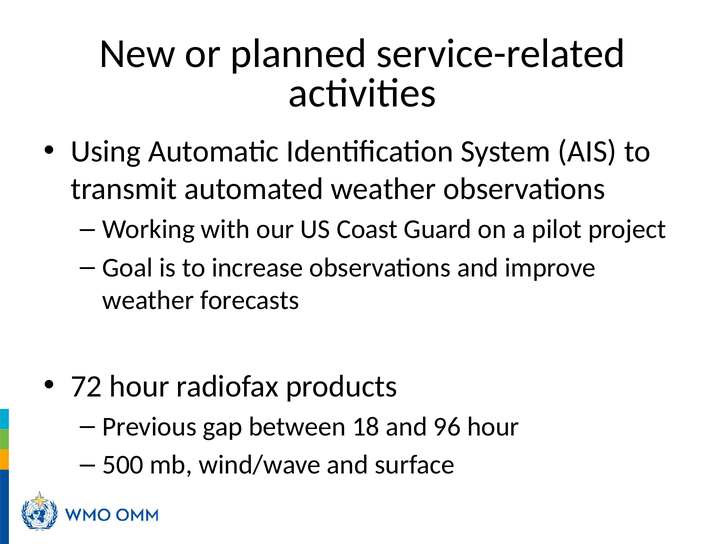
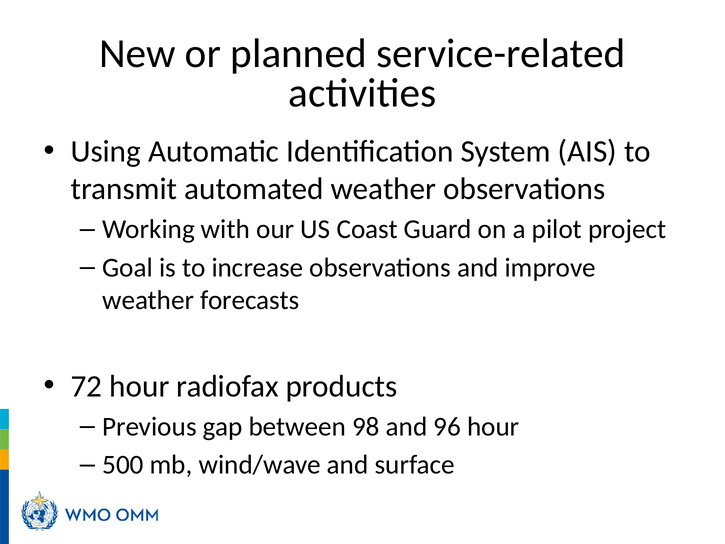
18: 18 -> 98
